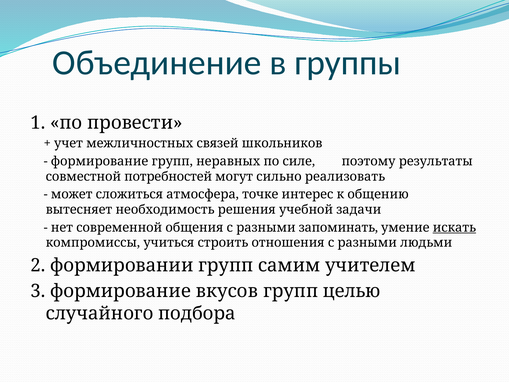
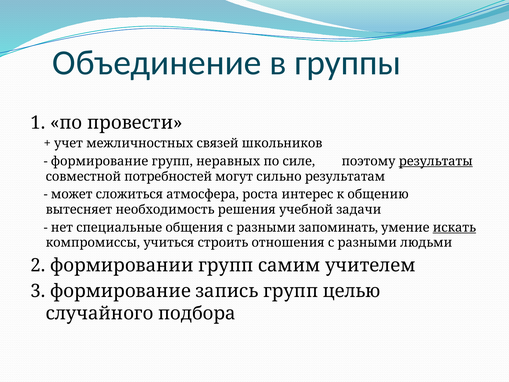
результаты underline: none -> present
реализовать: реализовать -> результатам
точке: точке -> роста
современной: современной -> специальные
вкусов: вкусов -> запись
